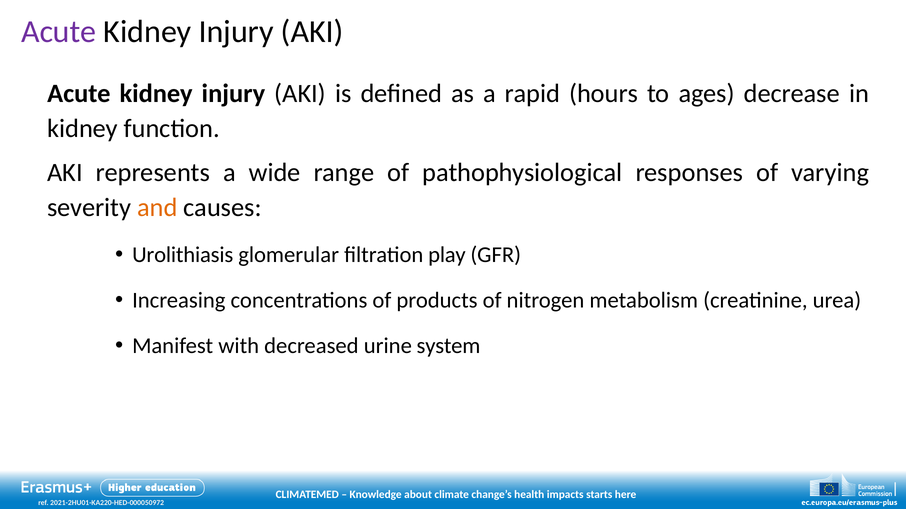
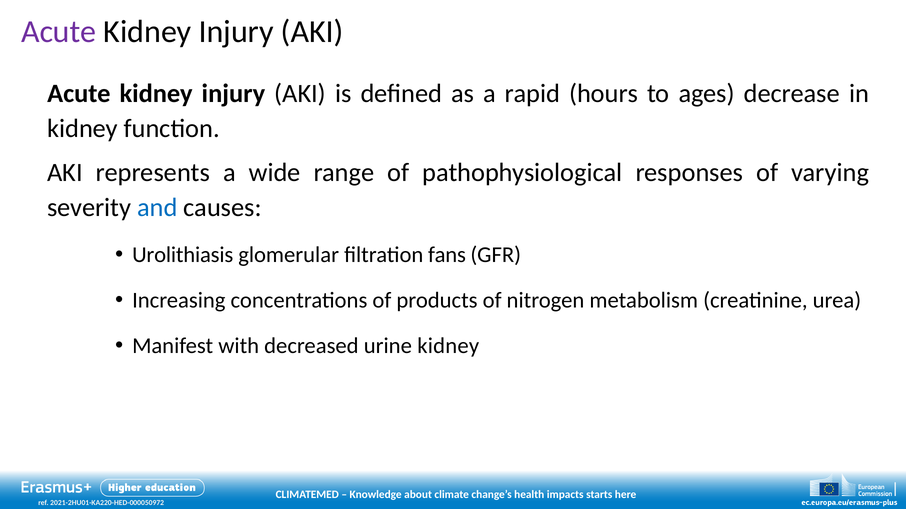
and colour: orange -> blue
play: play -> fans
urine system: system -> kidney
